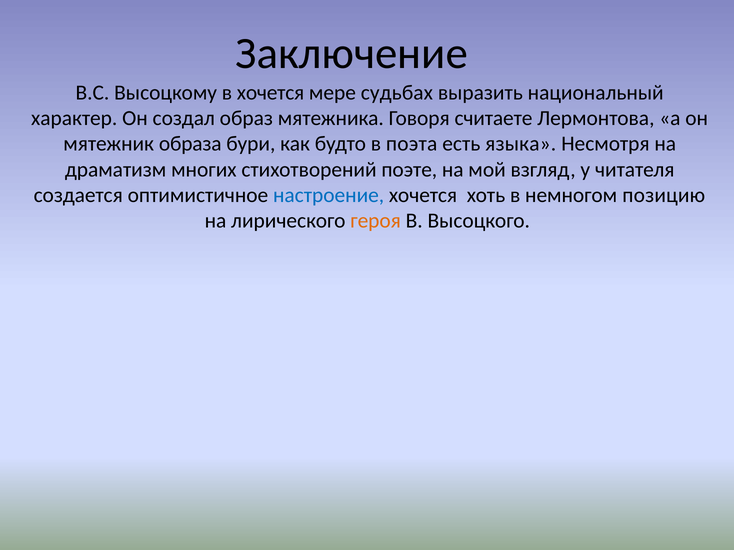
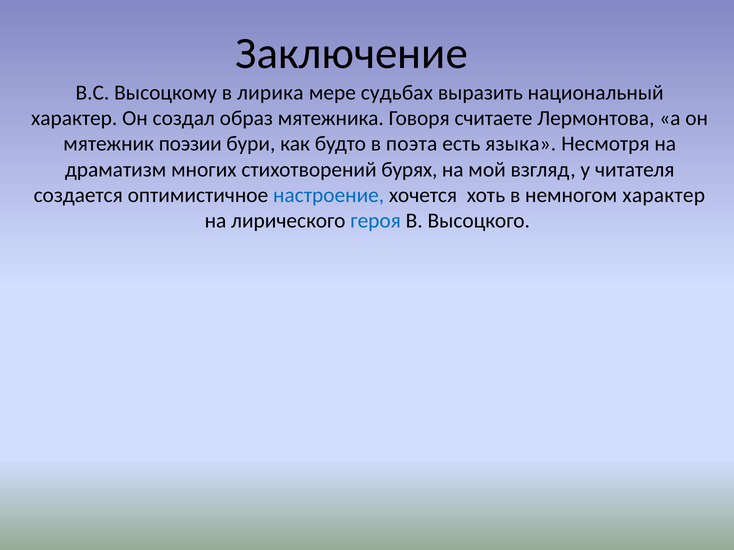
в хочется: хочется -> лирика
образа: образа -> поэзии
поэте: поэте -> бурях
немногом позицию: позицию -> характер
героя colour: orange -> blue
